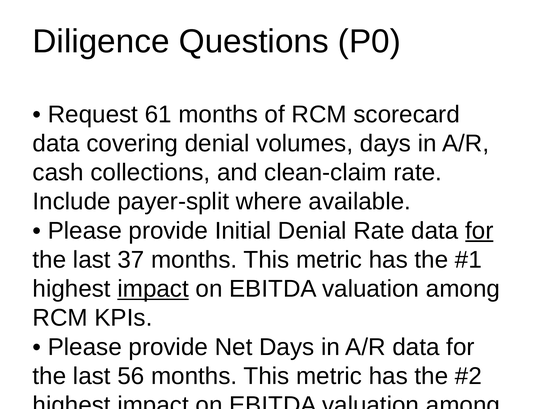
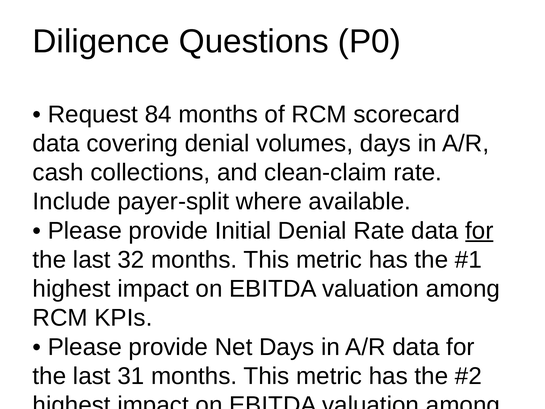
61: 61 -> 84
37: 37 -> 32
impact at (153, 289) underline: present -> none
56: 56 -> 31
